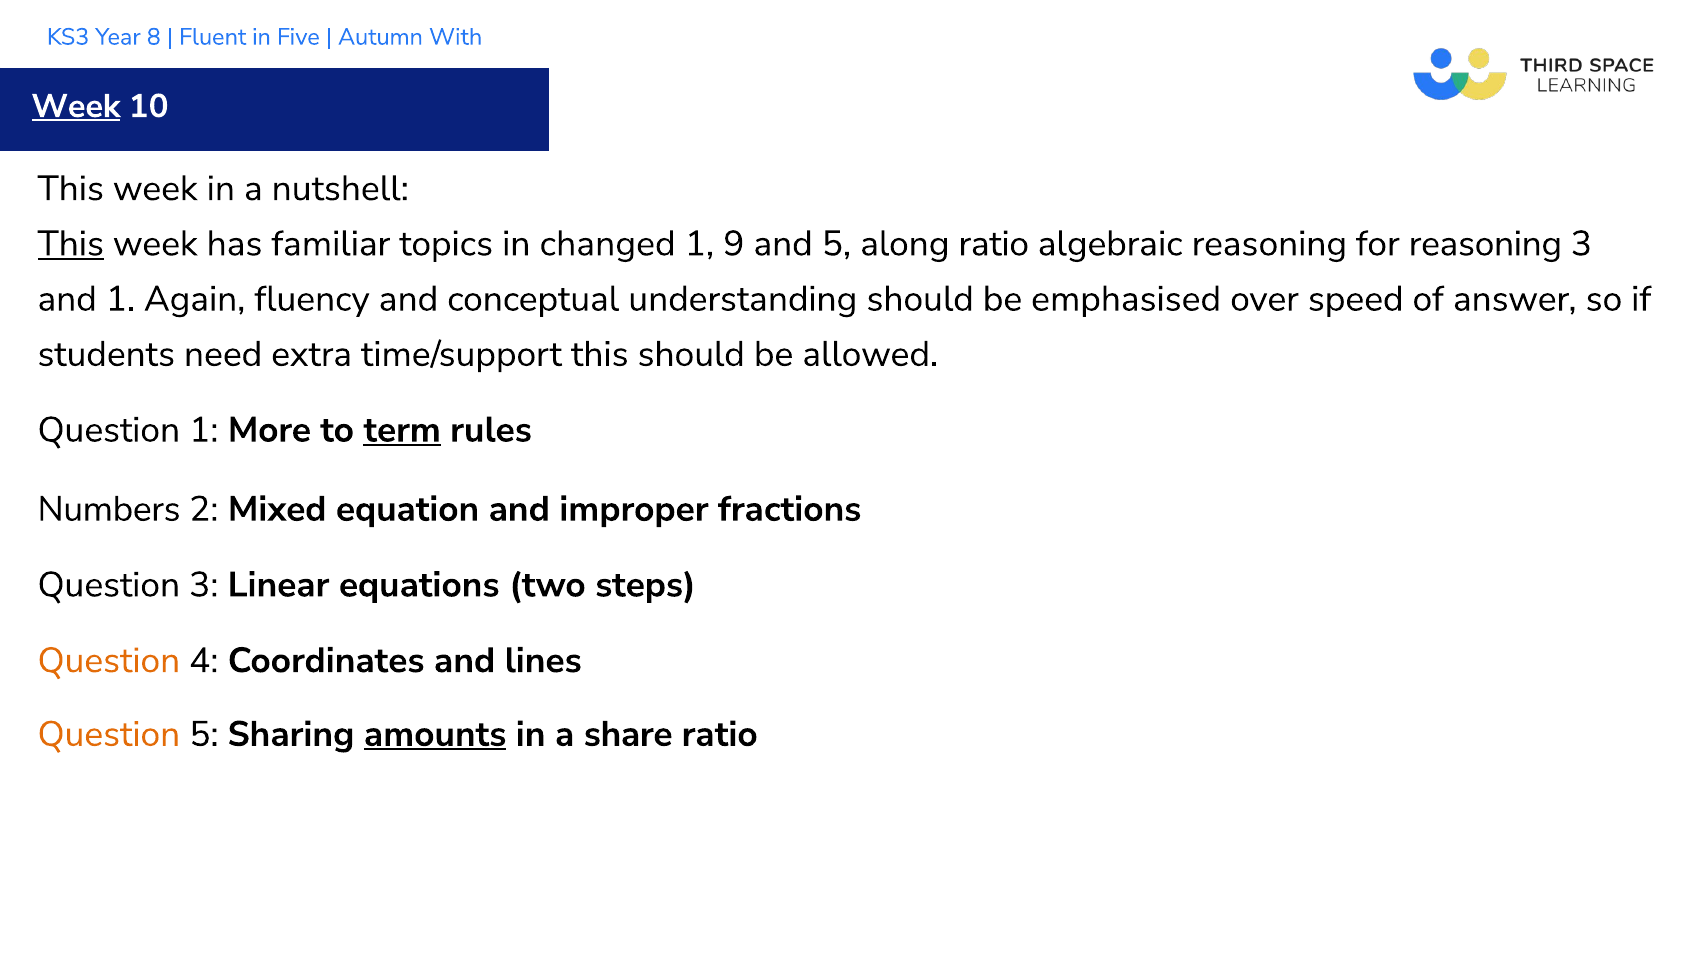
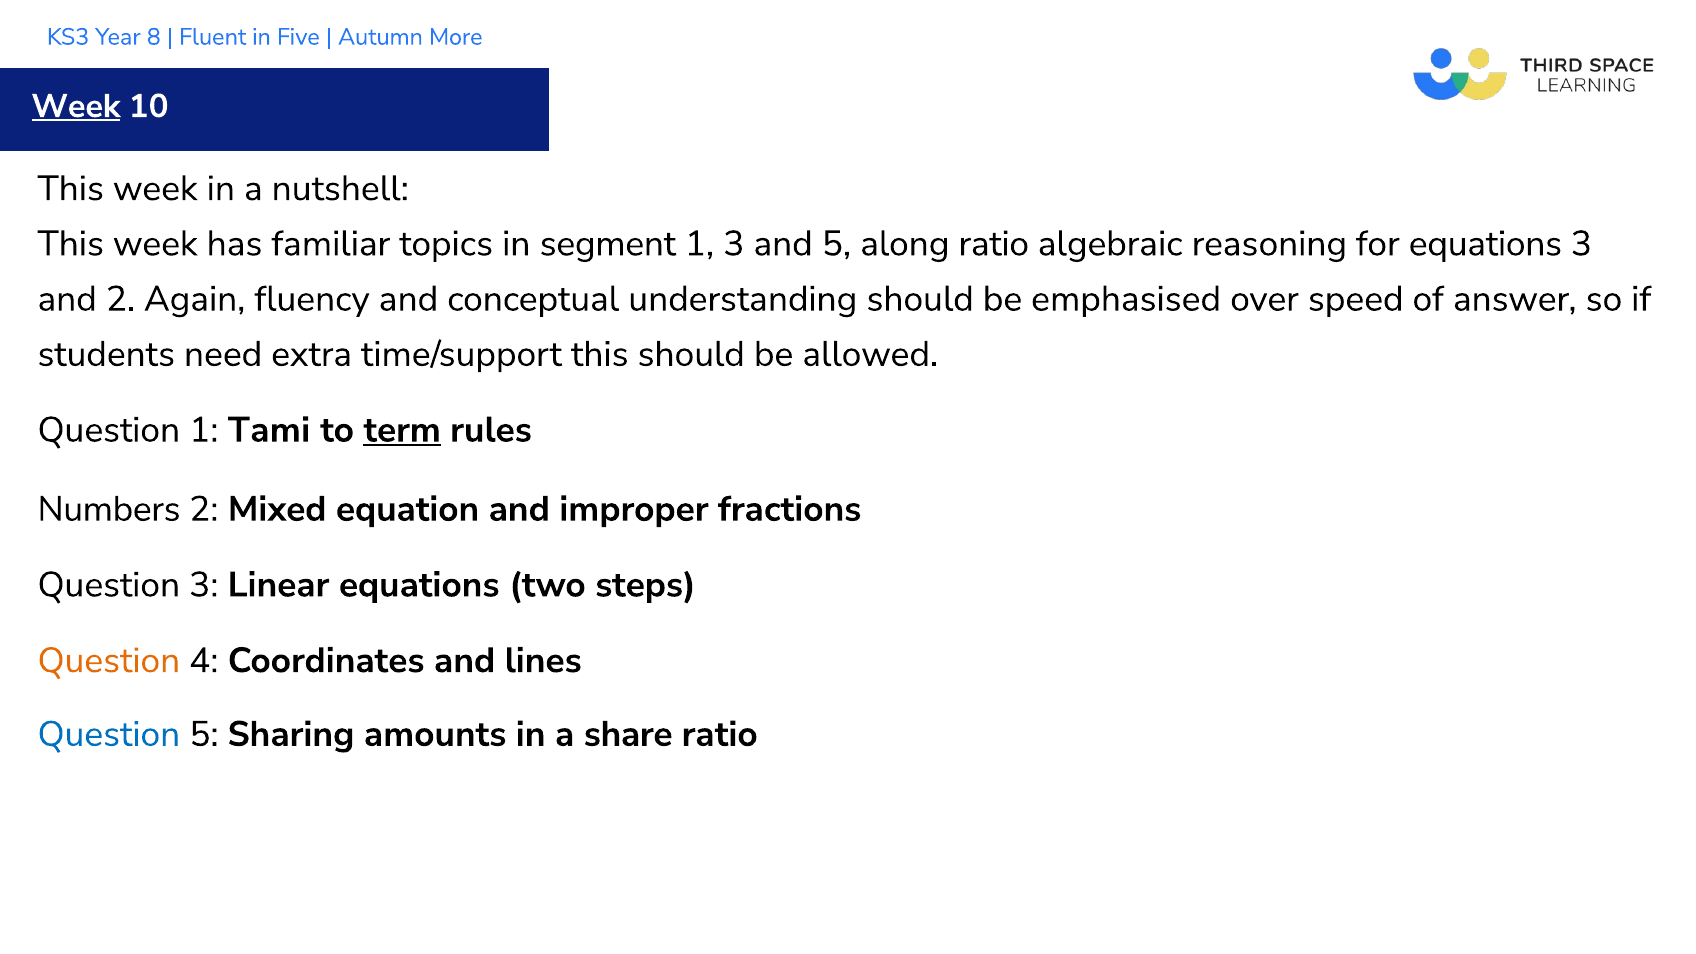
With: With -> More
This at (71, 244) underline: present -> none
changed: changed -> segment
1 9: 9 -> 3
for reasoning: reasoning -> equations
and 1: 1 -> 2
More: More -> Tami
Question at (109, 734) colour: orange -> blue
amounts underline: present -> none
